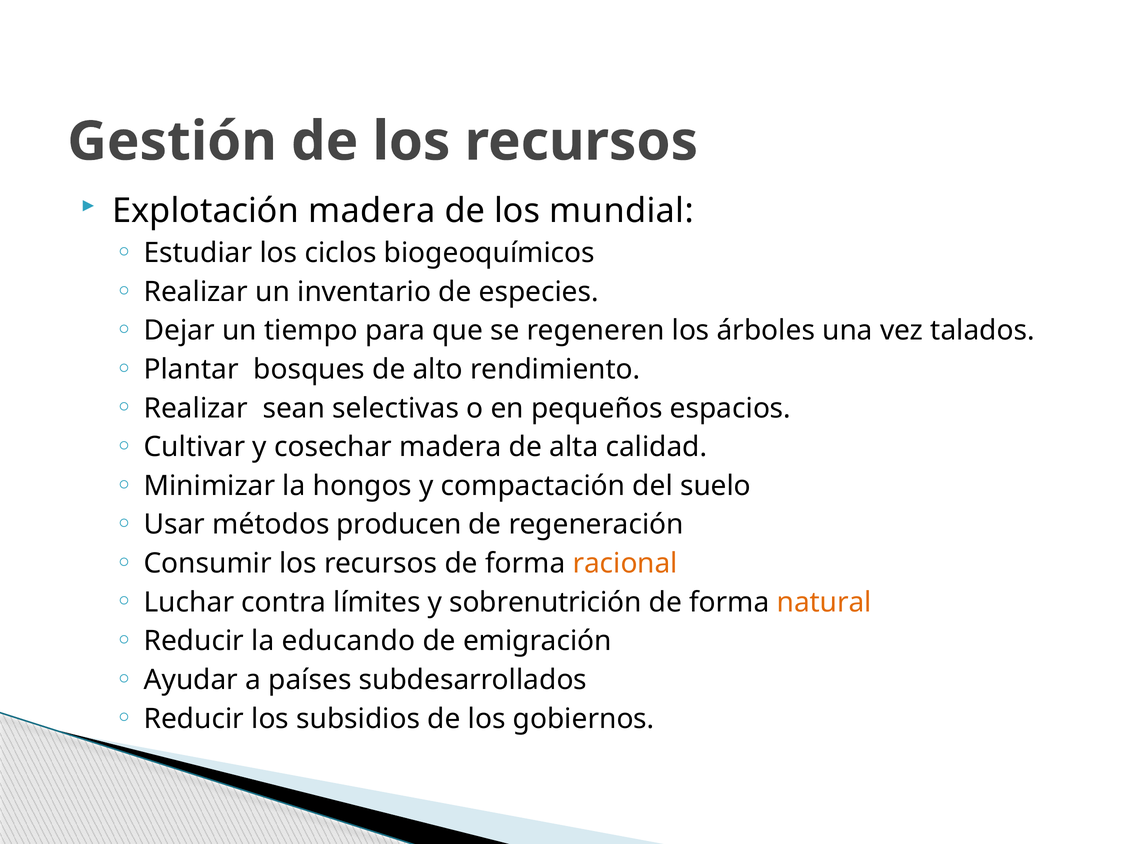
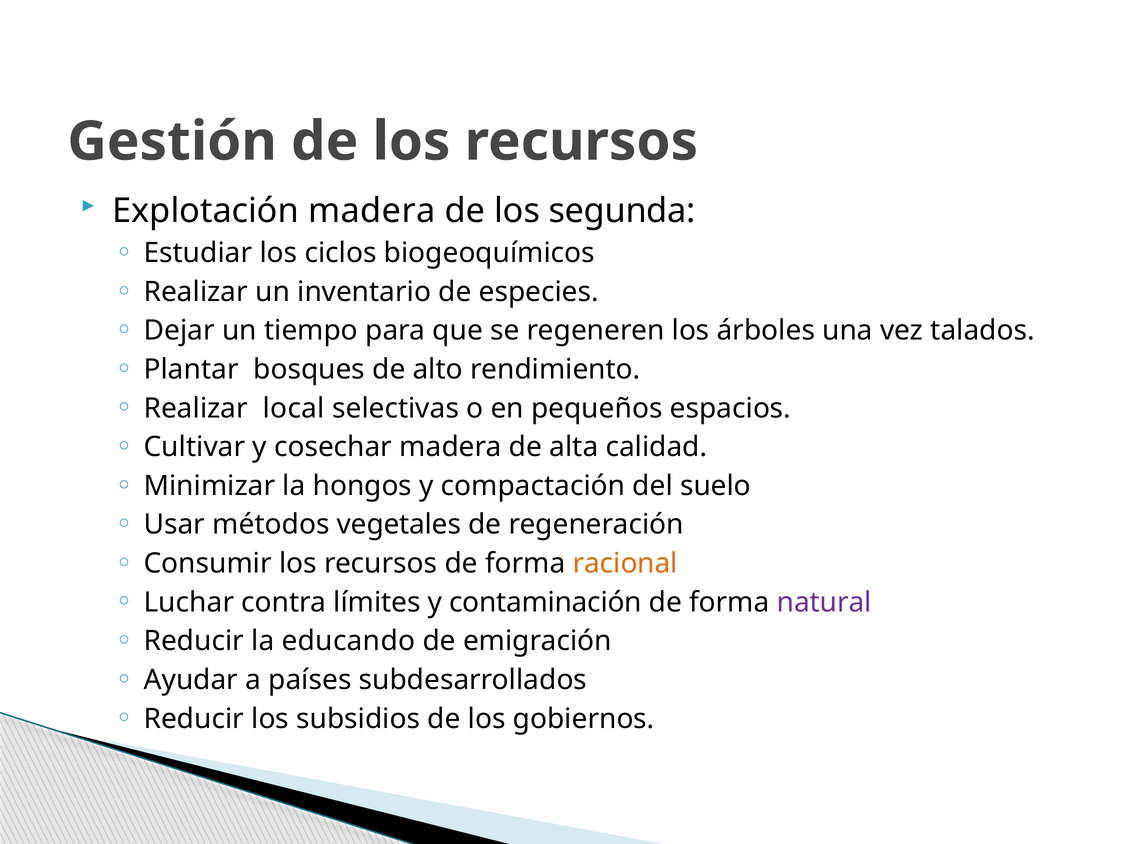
mundial: mundial -> segunda
sean: sean -> local
producen: producen -> vegetales
sobrenutrición: sobrenutrición -> contaminación
natural colour: orange -> purple
